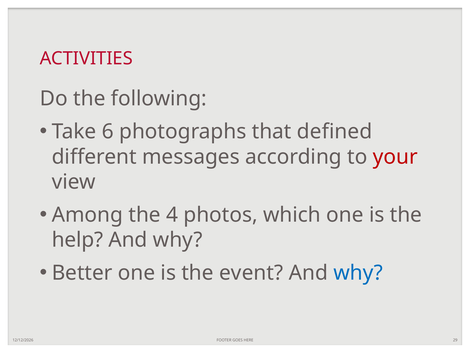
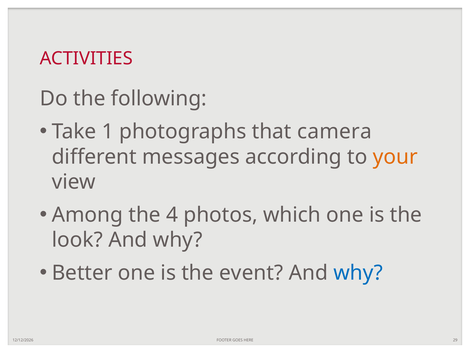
6: 6 -> 1
defined: defined -> camera
your colour: red -> orange
help: help -> look
